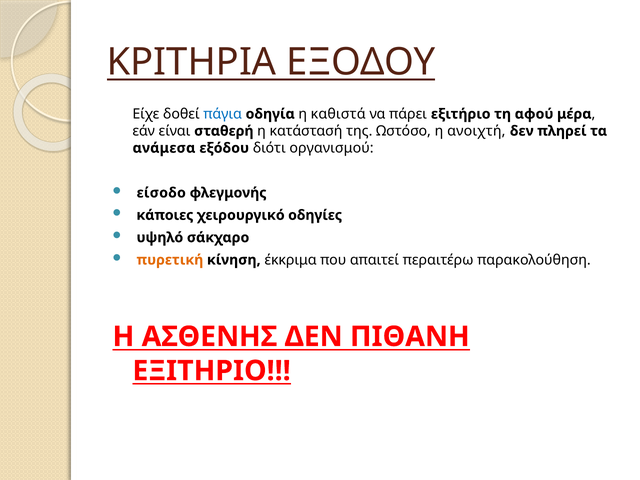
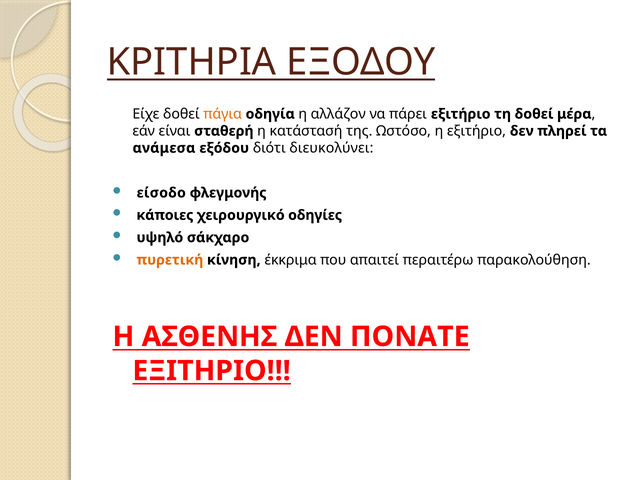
πάγια colour: blue -> orange
καθιστά: καθιστά -> αλλάζον
τη αφού: αφού -> δοθεί
η ανοιχτή: ανοιχτή -> εξιτήριο
οργανισμού: οργανισμού -> διευκολύνει
ΠΙΘΑΝΗ: ΠΙΘΑΝΗ -> ΠΟΝΑΤΕ
